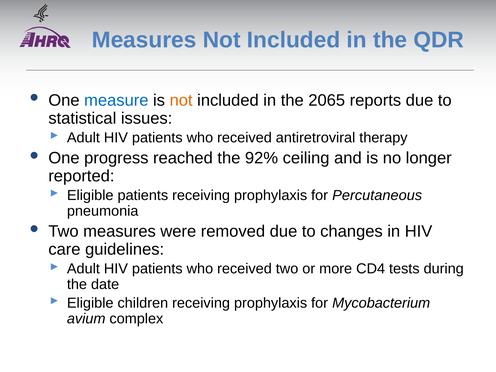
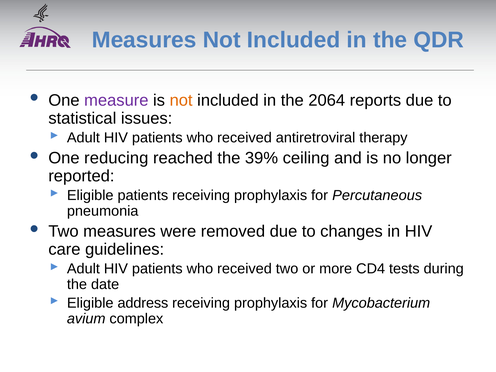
measure colour: blue -> purple
2065: 2065 -> 2064
progress: progress -> reducing
92%: 92% -> 39%
children: children -> address
